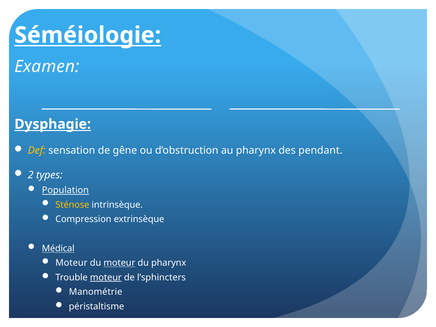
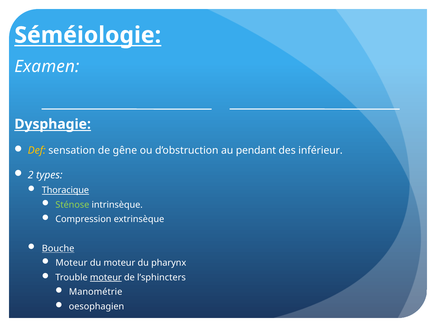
au pharynx: pharynx -> pendant
pendant: pendant -> inférieur
Population: Population -> Thoracique
Sténose colour: yellow -> light green
Médical: Médical -> Bouche
moteur at (119, 263) underline: present -> none
péristaltisme: péristaltisme -> oesophagien
